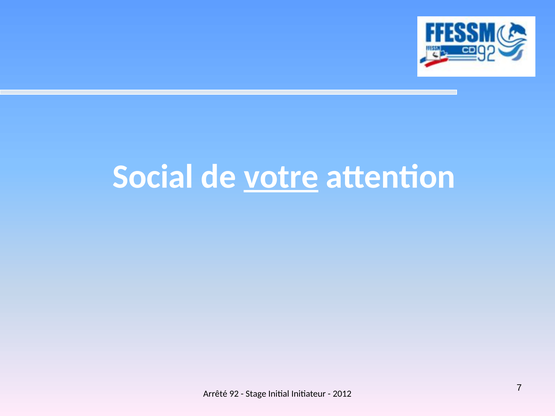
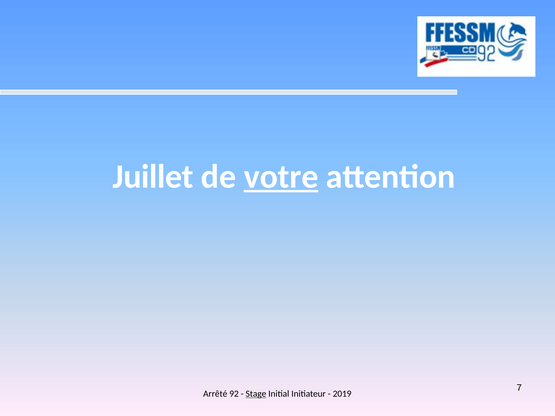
Social: Social -> Juillet
Stage underline: none -> present
2012: 2012 -> 2019
